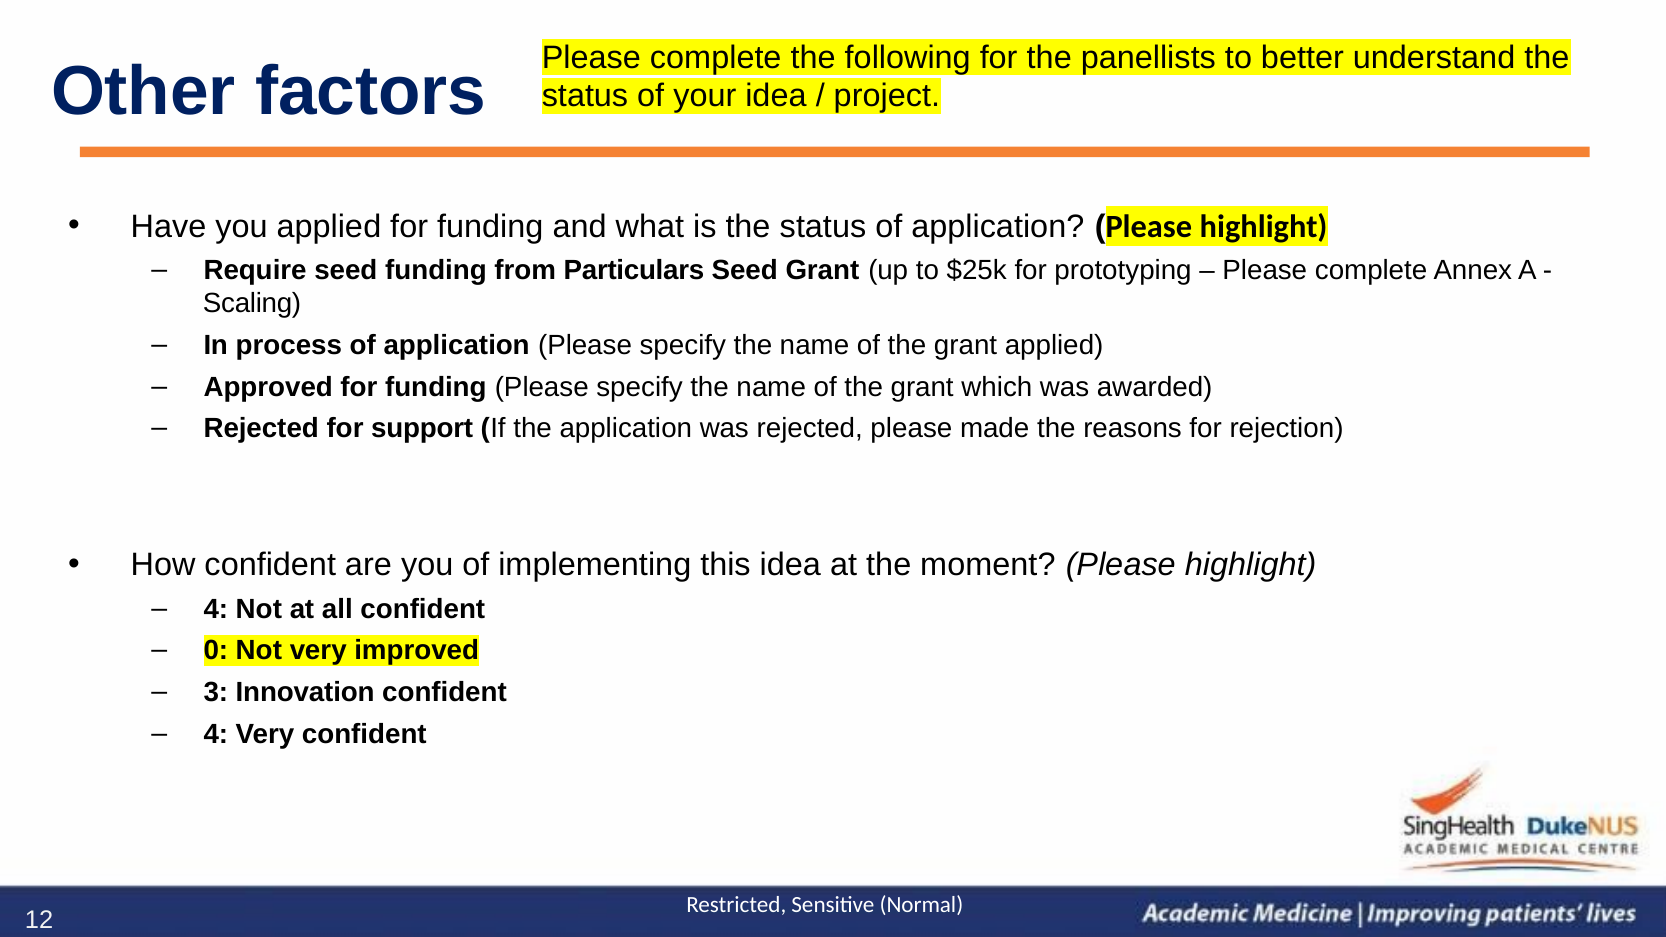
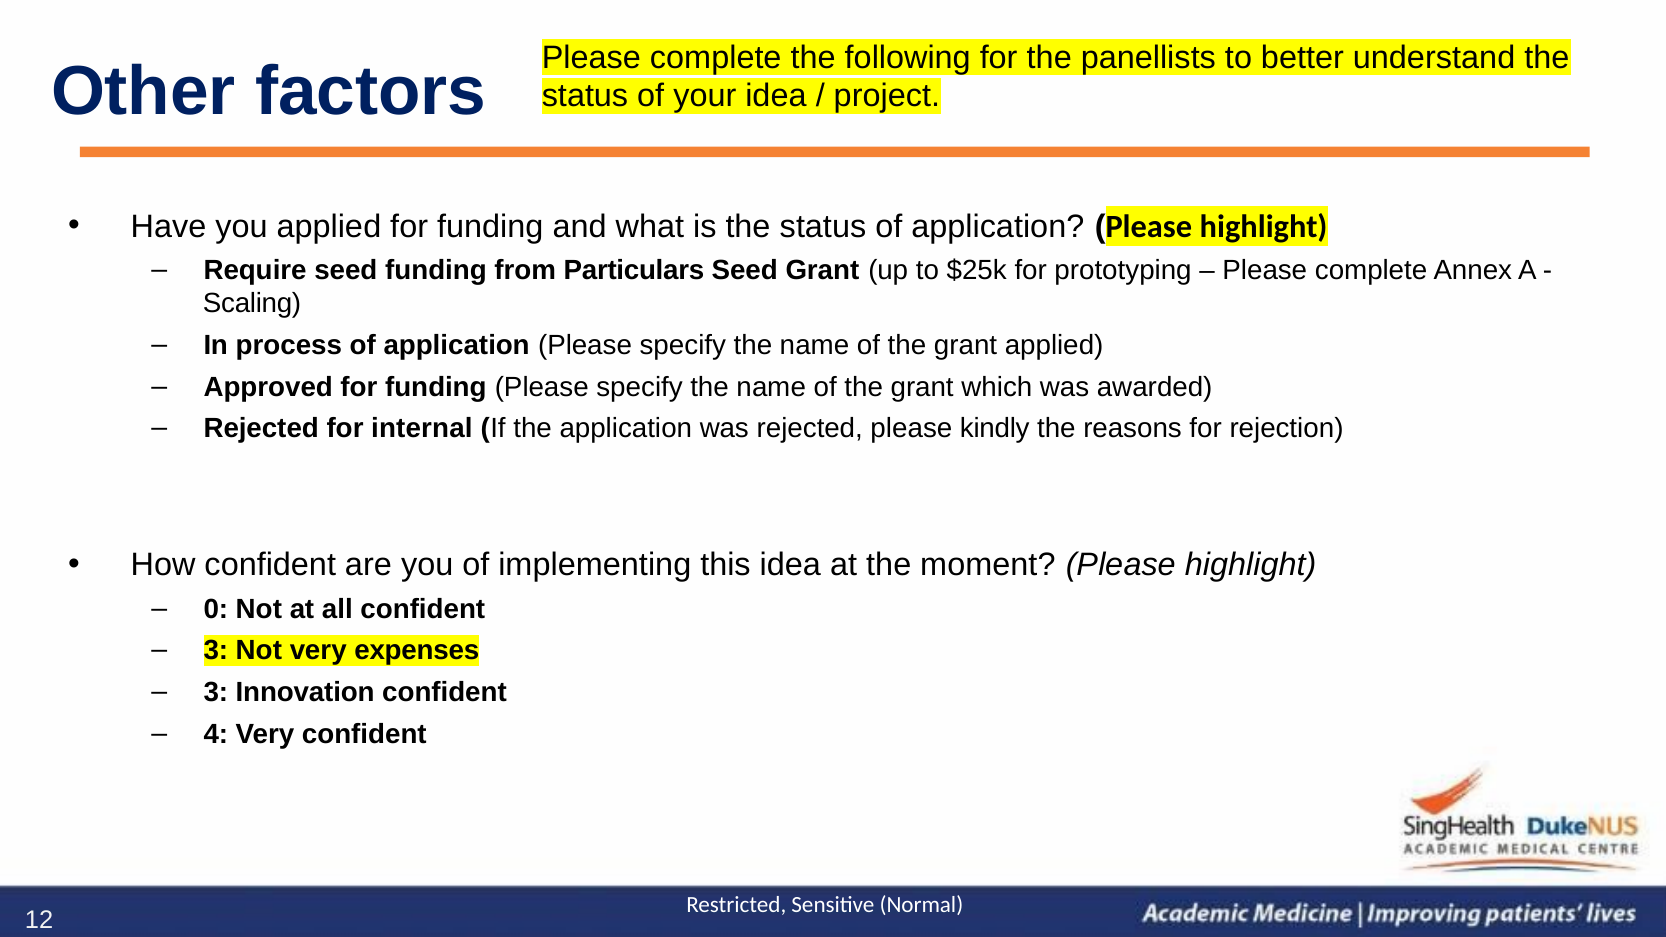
support: support -> internal
made: made -> kindly
4 at (216, 609): 4 -> 0
0 at (216, 651): 0 -> 3
improved: improved -> expenses
